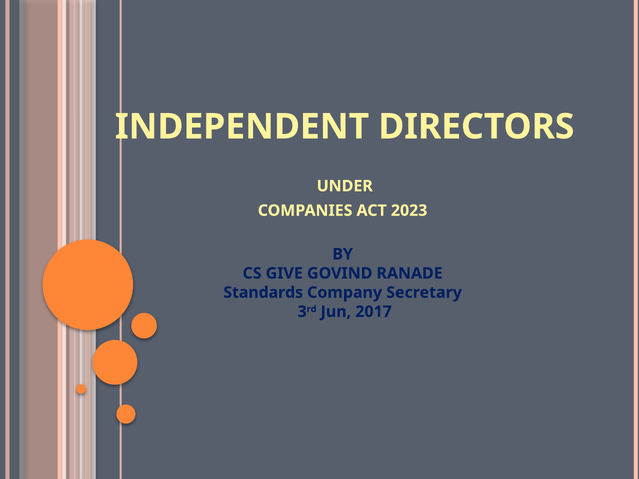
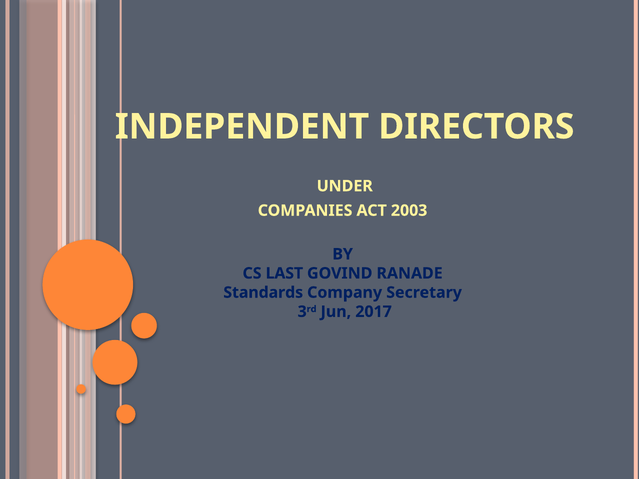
2023: 2023 -> 2003
GIVE: GIVE -> LAST
